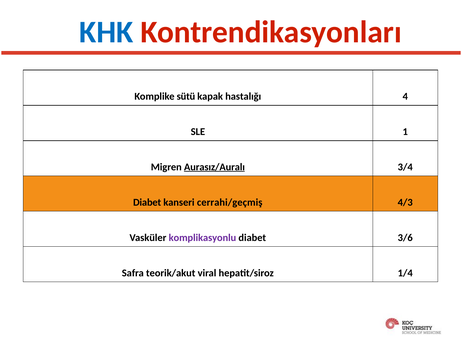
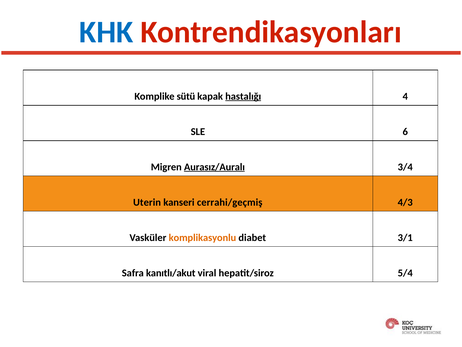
hastalığı underline: none -> present
1: 1 -> 6
Diabet at (147, 202): Diabet -> Uterin
komplikasyonlu colour: purple -> orange
3/6: 3/6 -> 3/1
teorik/akut: teorik/akut -> kanıtlı/akut
1/4: 1/4 -> 5/4
